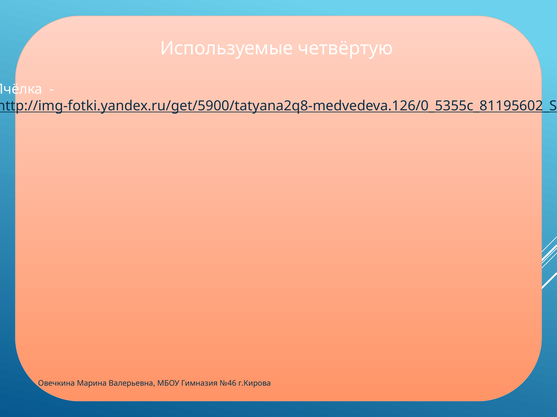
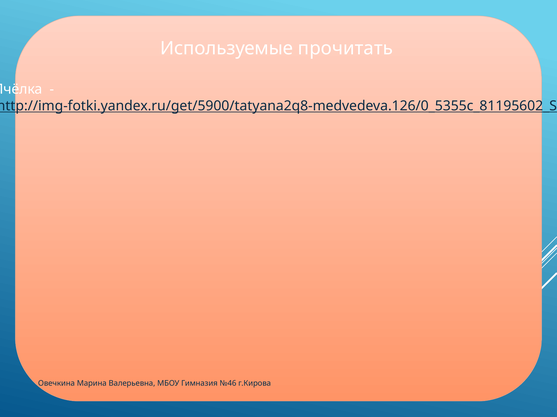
четвёртую: четвёртую -> прочитать
